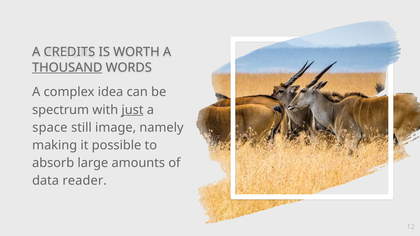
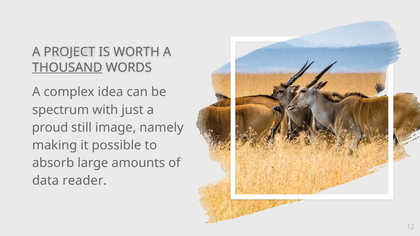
CREDITS: CREDITS -> PROJECT
just underline: present -> none
space: space -> proud
